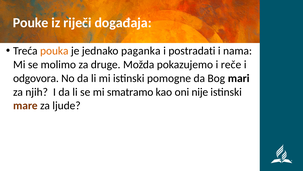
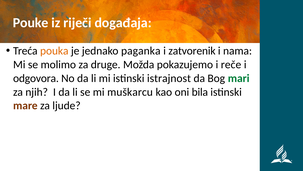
postradati: postradati -> zatvorenik
pomogne: pomogne -> istrajnost
mari colour: black -> green
smatramo: smatramo -> muškarcu
nije: nije -> bila
